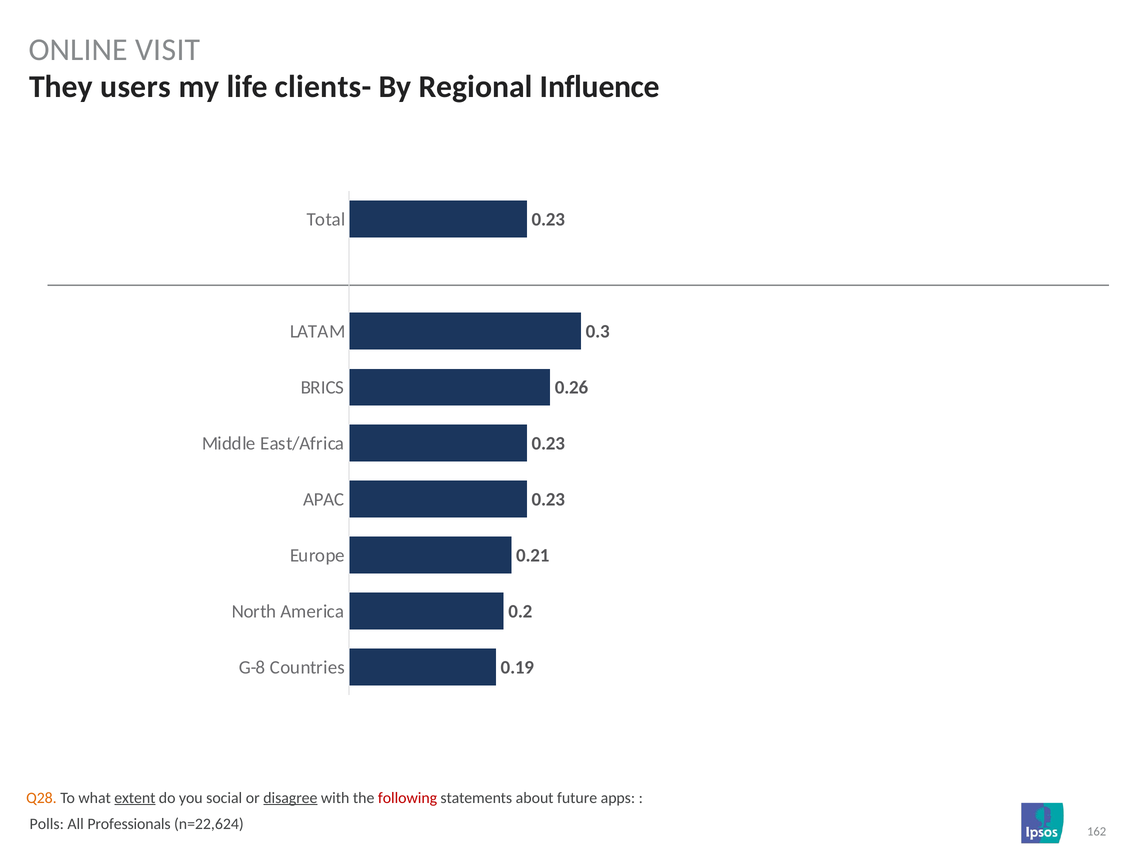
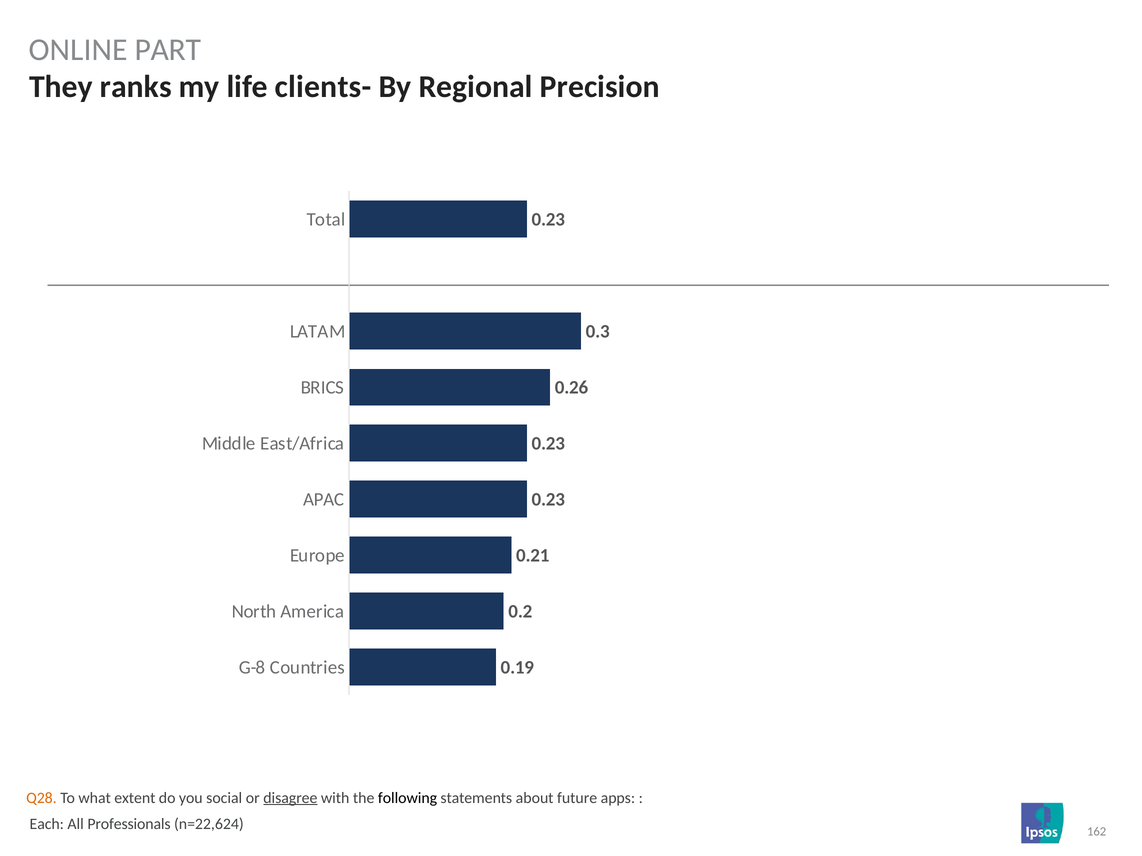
VISIT: VISIT -> PART
users: users -> ranks
Influence: Influence -> Precision
extent underline: present -> none
following colour: red -> black
Polls: Polls -> Each
